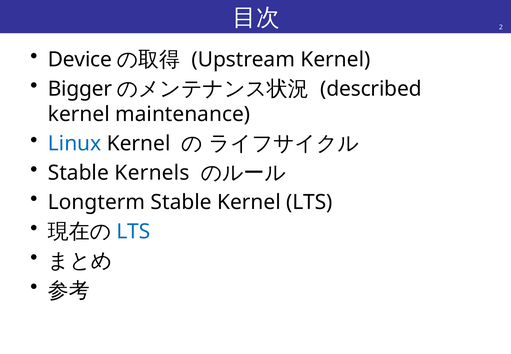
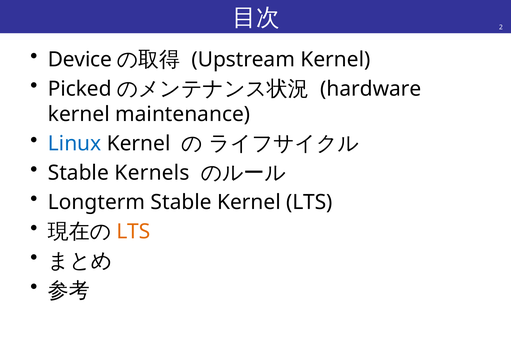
Bigger: Bigger -> Picked
described: described -> hardware
LTS at (133, 232) colour: blue -> orange
